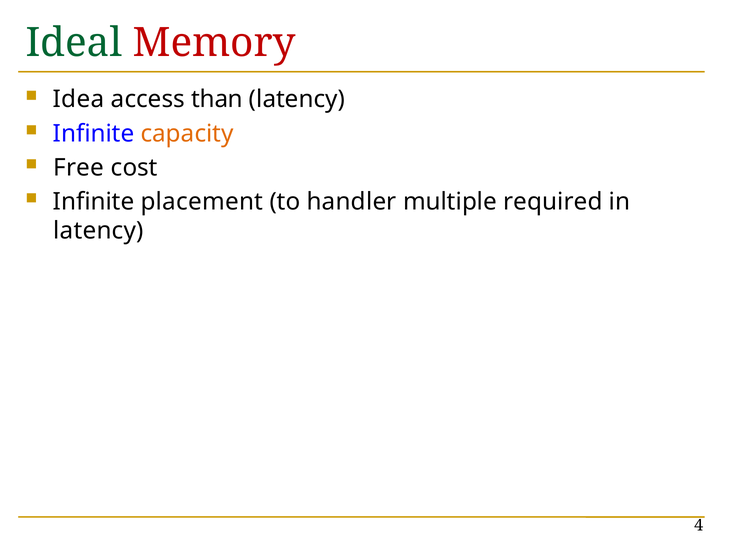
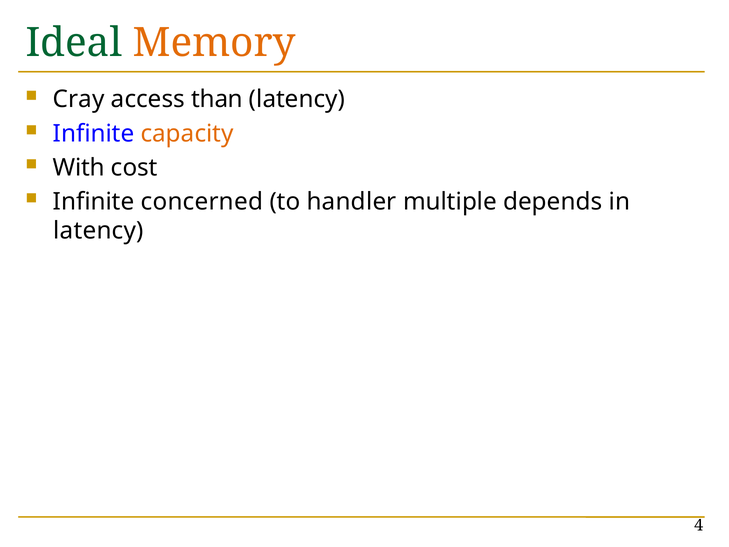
Memory colour: red -> orange
Idea: Idea -> Cray
Free: Free -> With
placement: placement -> concerned
required: required -> depends
